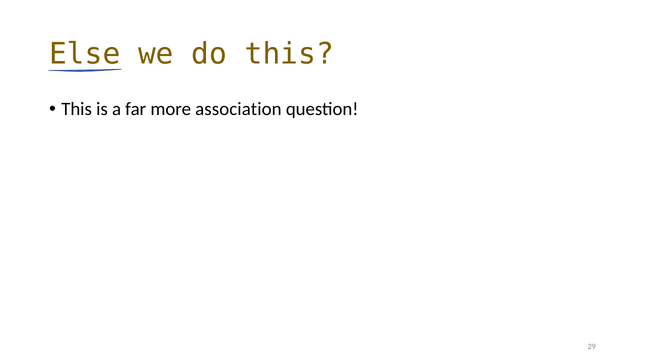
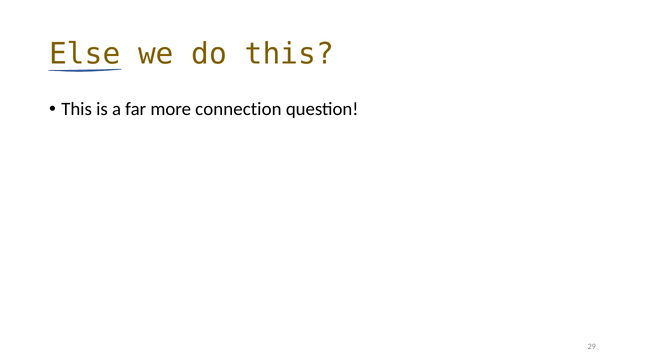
association: association -> connection
